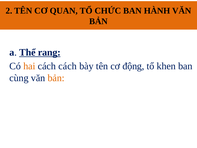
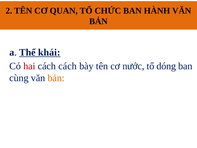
rang: rang -> khái
hai colour: orange -> red
động: động -> nước
khen: khen -> dóng
